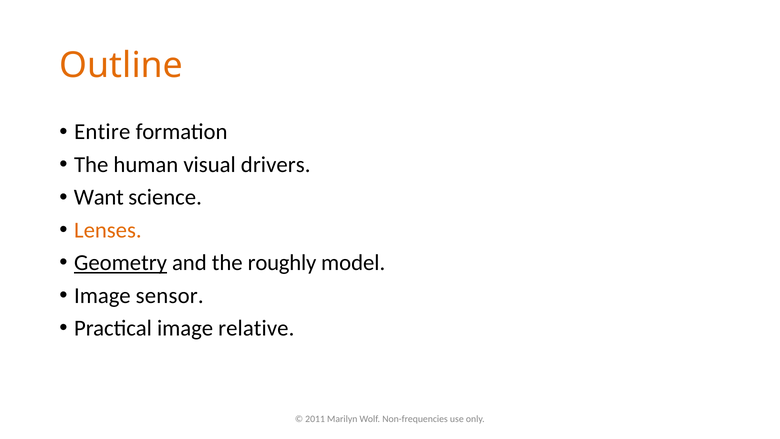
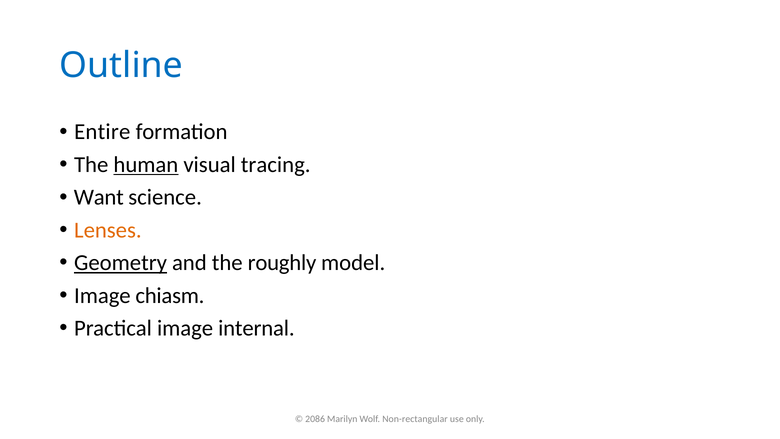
Outline colour: orange -> blue
human underline: none -> present
drivers: drivers -> tracing
sensor: sensor -> chiasm
relative: relative -> internal
2011: 2011 -> 2086
Non-frequencies: Non-frequencies -> Non-rectangular
